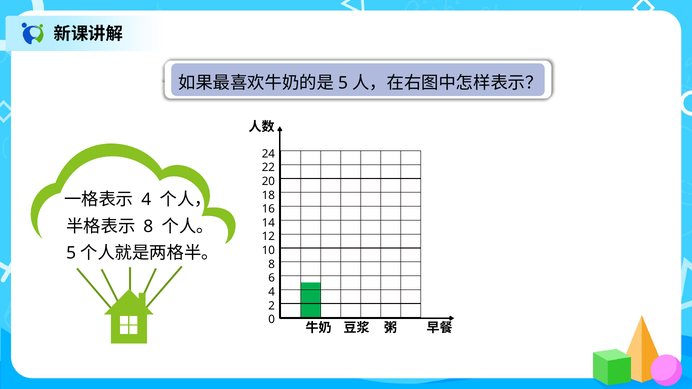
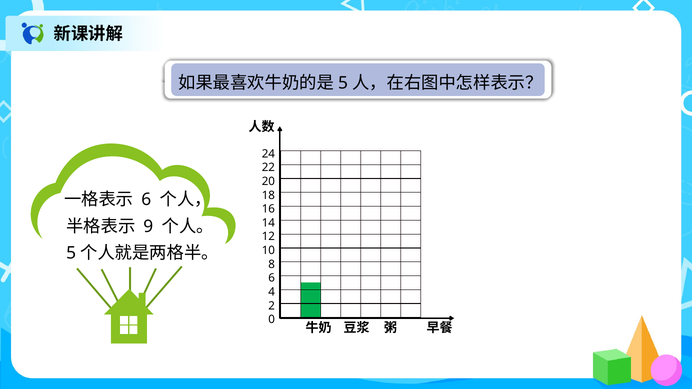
4 at (146, 200): 4 -> 6
8 at (148, 227): 8 -> 9
